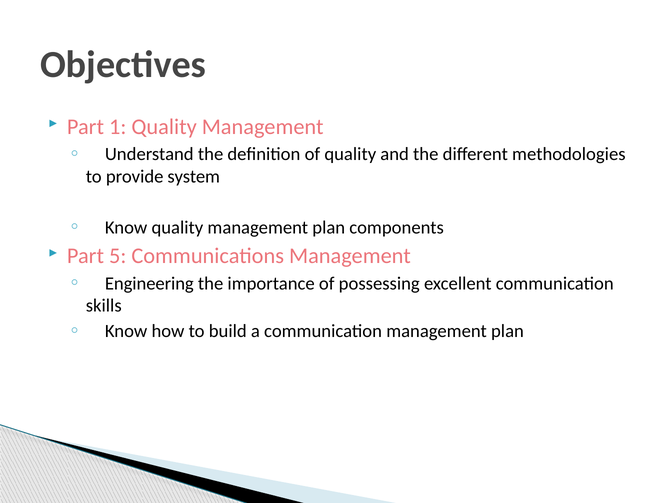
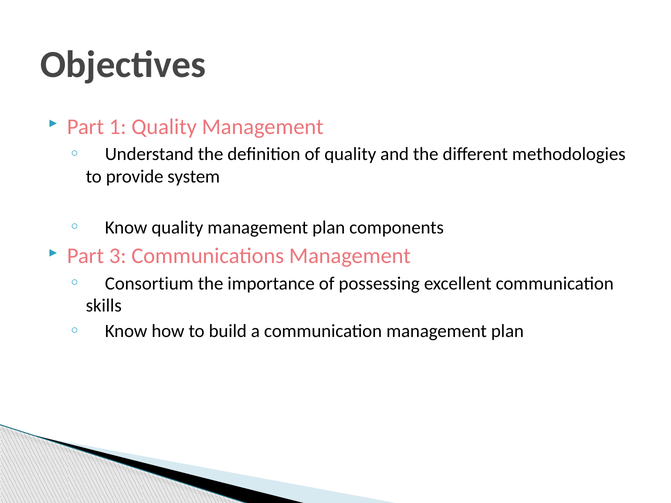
5: 5 -> 3
Engineering: Engineering -> Consortium
